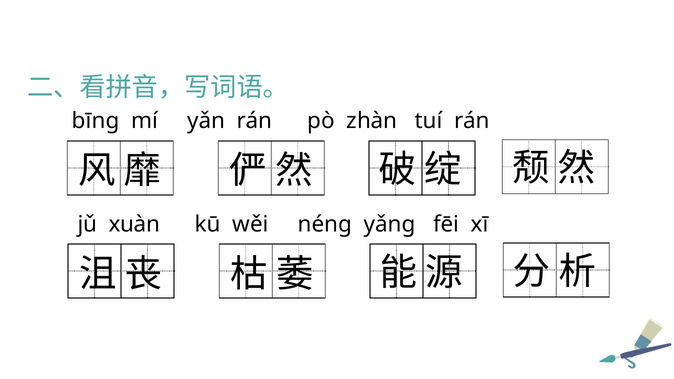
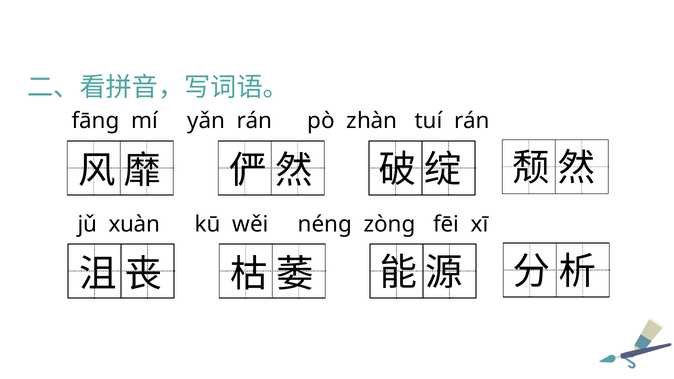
bīng: bīng -> fāng
yǎng: yǎng -> zòng
